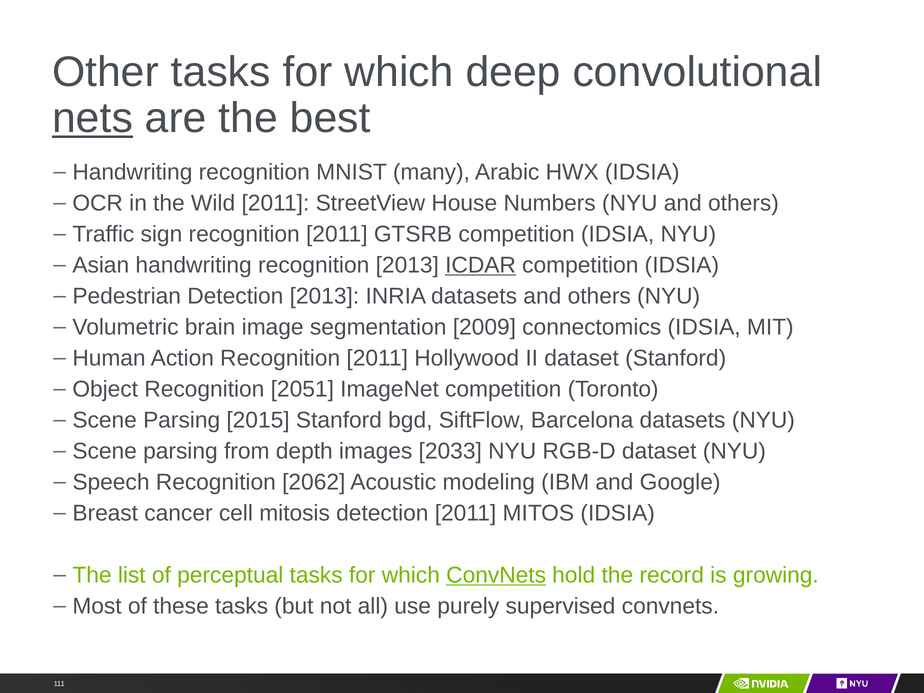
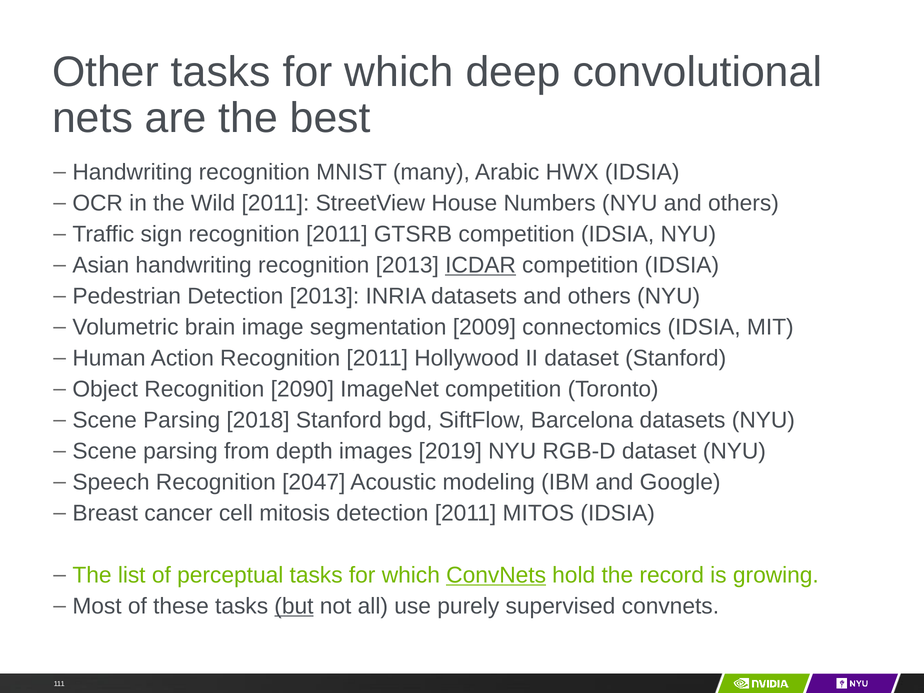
nets underline: present -> none
2051: 2051 -> 2090
2015: 2015 -> 2018
2033: 2033 -> 2019
2062: 2062 -> 2047
but underline: none -> present
